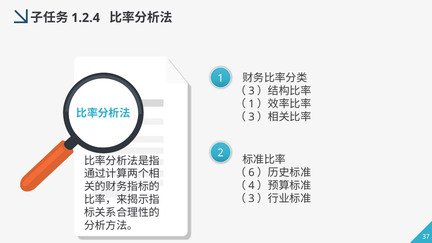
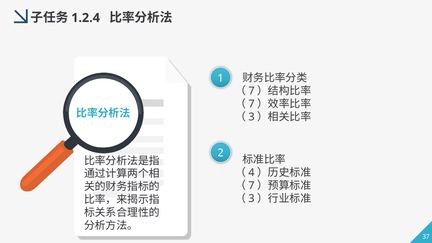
3 at (252, 91): 3 -> 7
1 at (252, 104): 1 -> 7
6: 6 -> 4
4 at (251, 186): 4 -> 7
